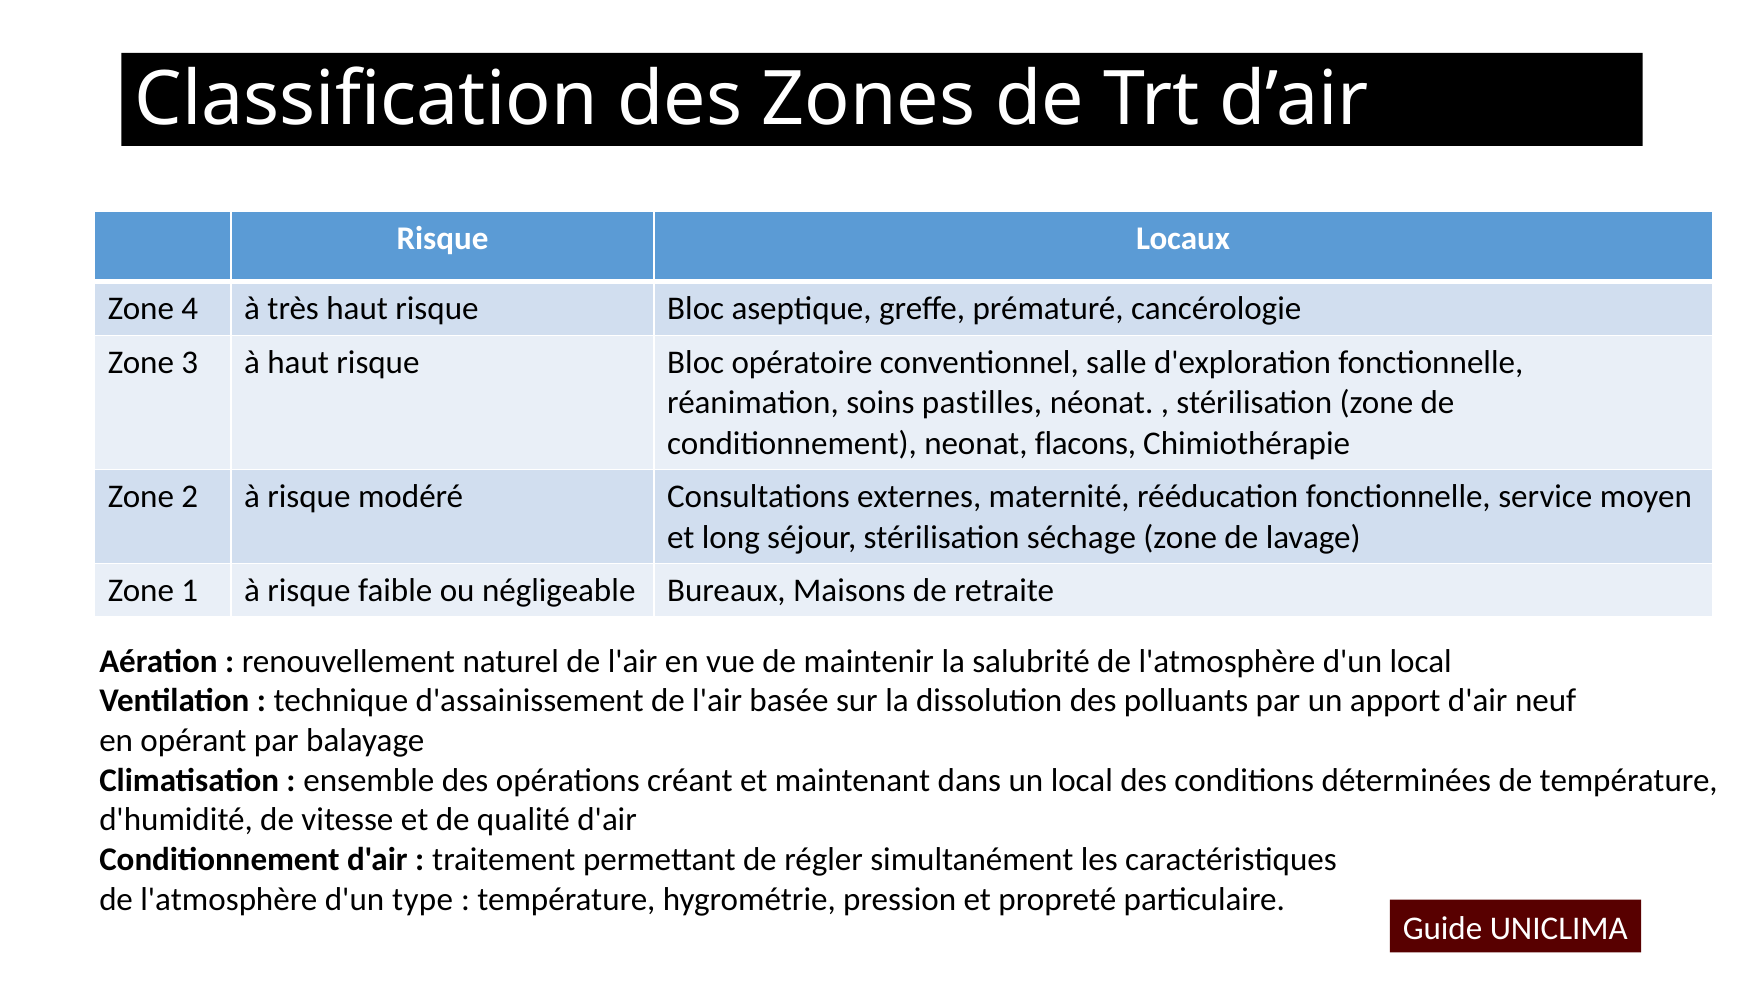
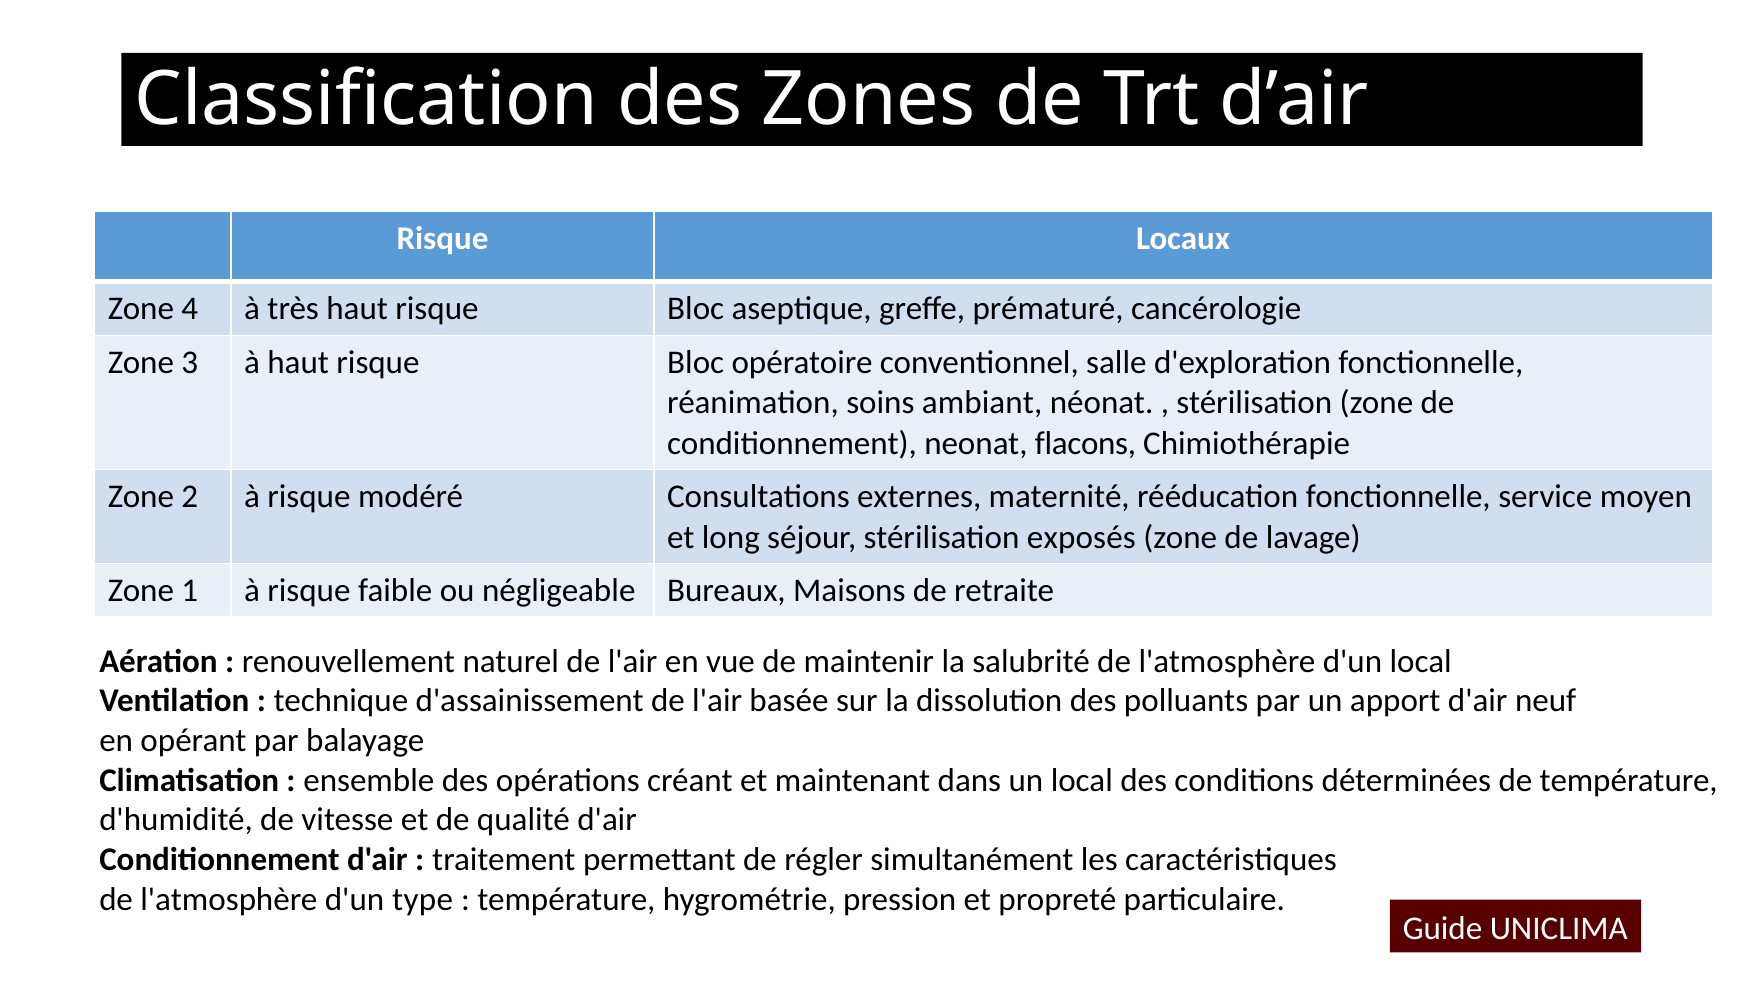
pastilles: pastilles -> ambiant
séchage: séchage -> exposés
